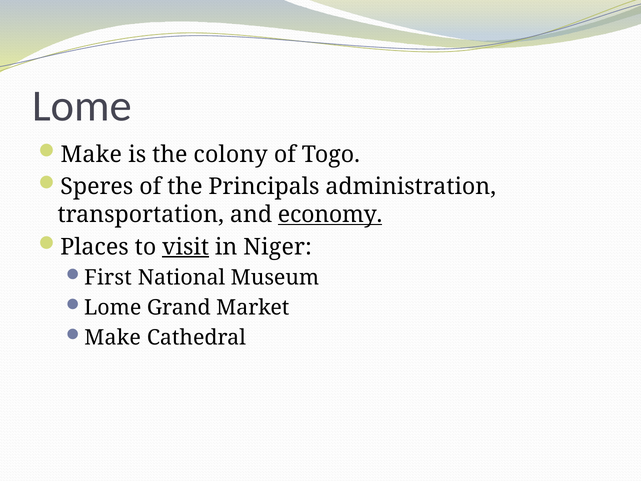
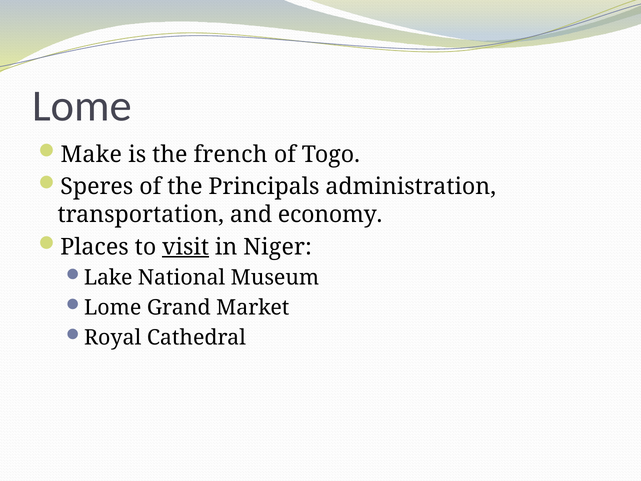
colony: colony -> french
economy underline: present -> none
First: First -> Lake
Make at (113, 337): Make -> Royal
